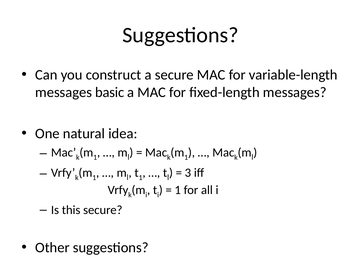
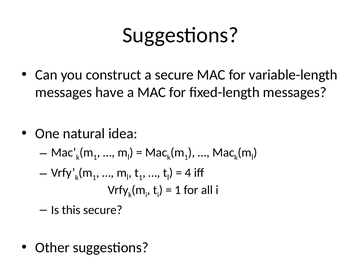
basic: basic -> have
3: 3 -> 4
